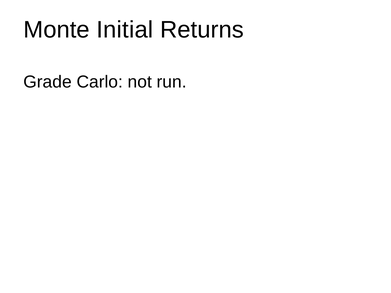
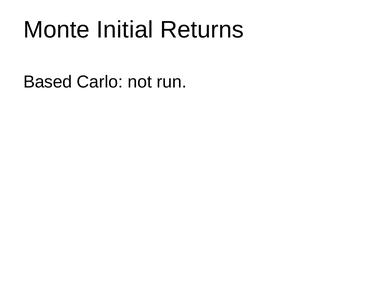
Grade: Grade -> Based
